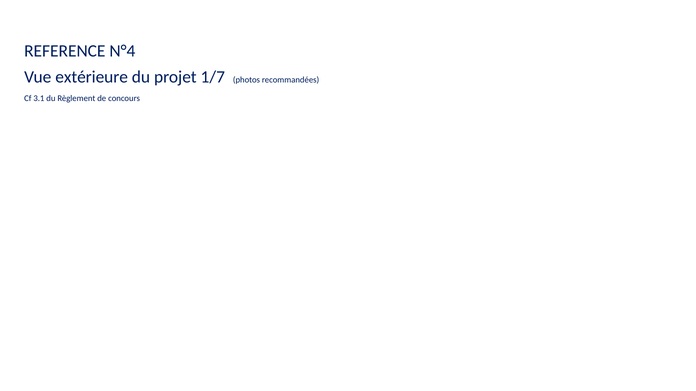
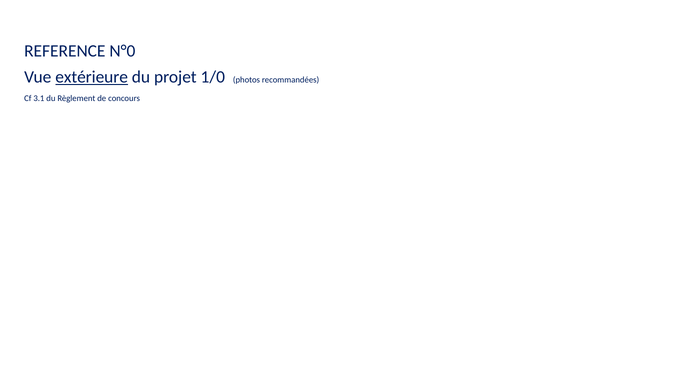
N°4: N°4 -> N°0
extérieure underline: none -> present
1/7: 1/7 -> 1/0
